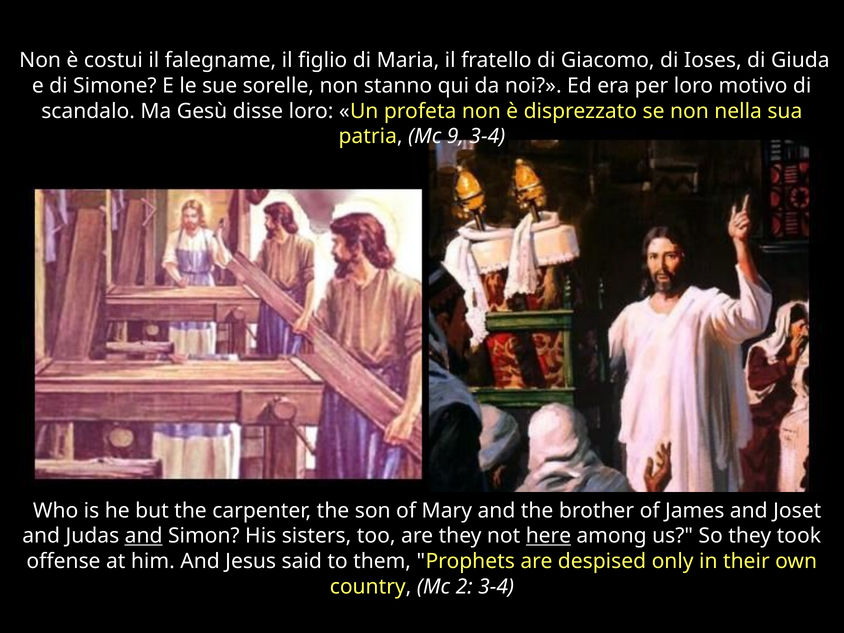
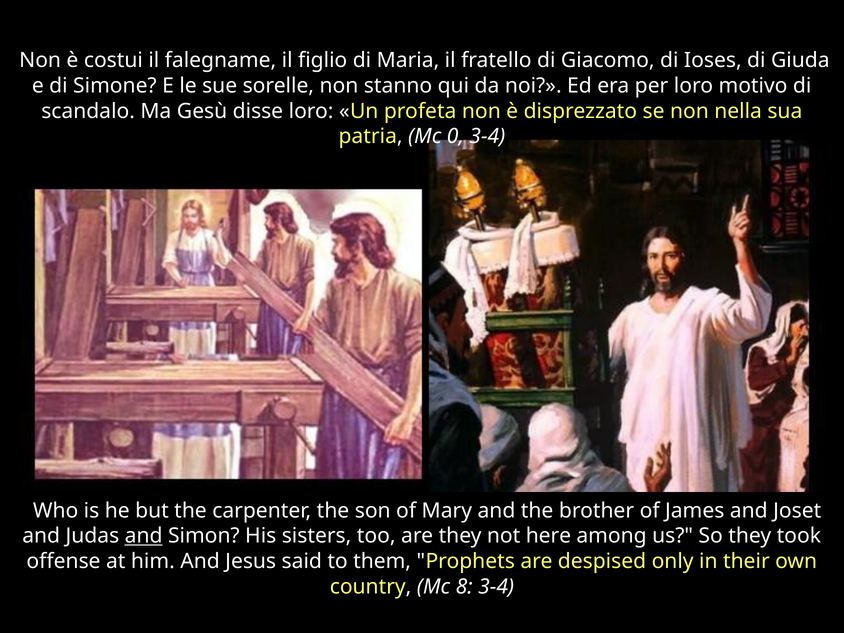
9: 9 -> 0
here underline: present -> none
2: 2 -> 8
